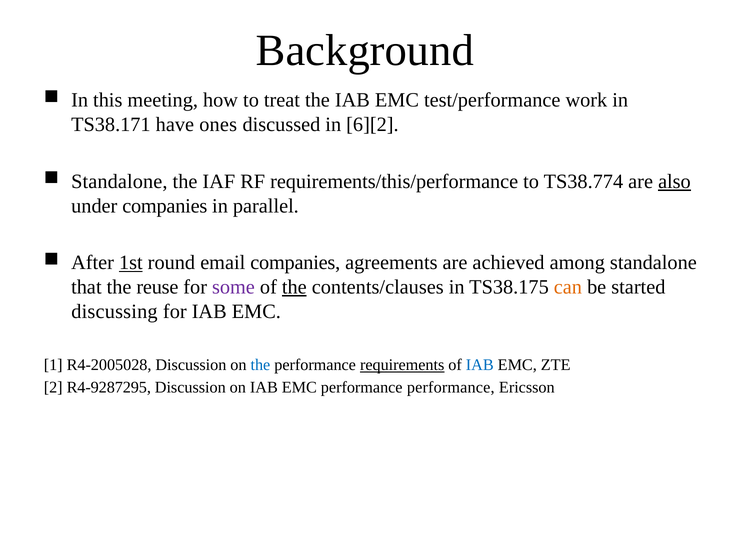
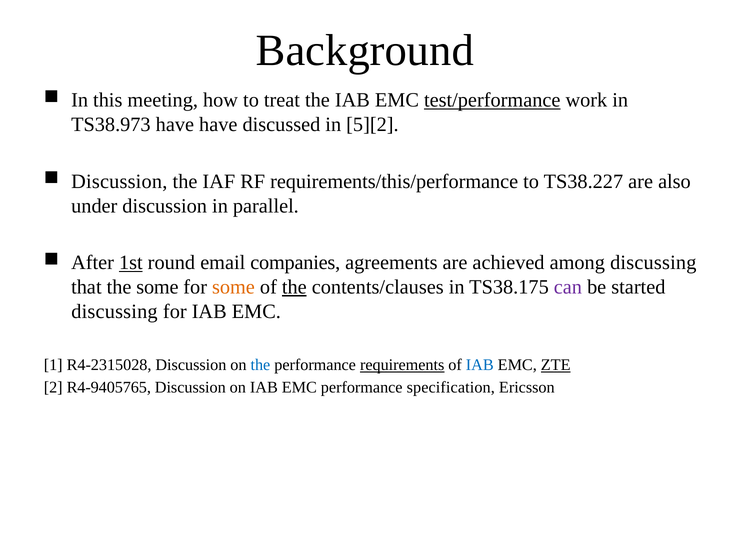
test/performance underline: none -> present
TS38.171: TS38.171 -> TS38.973
have ones: ones -> have
6][2: 6][2 -> 5][2
Standalone at (119, 181): Standalone -> Discussion
TS38.774: TS38.774 -> TS38.227
also underline: present -> none
under companies: companies -> discussion
among standalone: standalone -> discussing
the reuse: reuse -> some
some at (233, 287) colour: purple -> orange
can colour: orange -> purple
R4-2005028: R4-2005028 -> R4-2315028
ZTE underline: none -> present
R4-9287295: R4-9287295 -> R4-9405765
performance performance: performance -> specification
